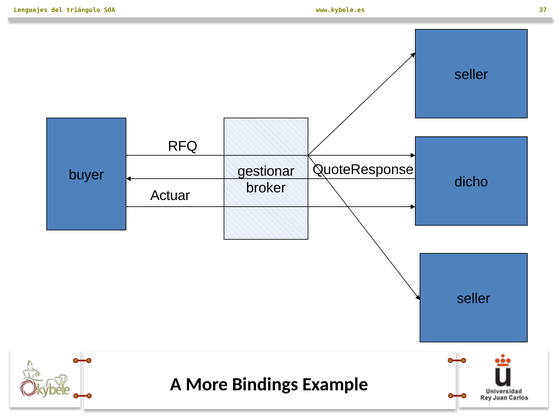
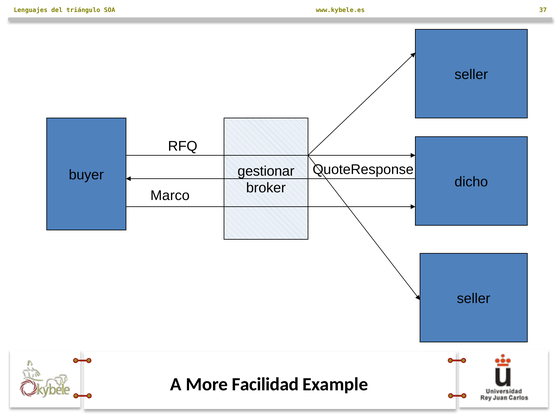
Actuar: Actuar -> Marco
Bindings: Bindings -> Facilidad
